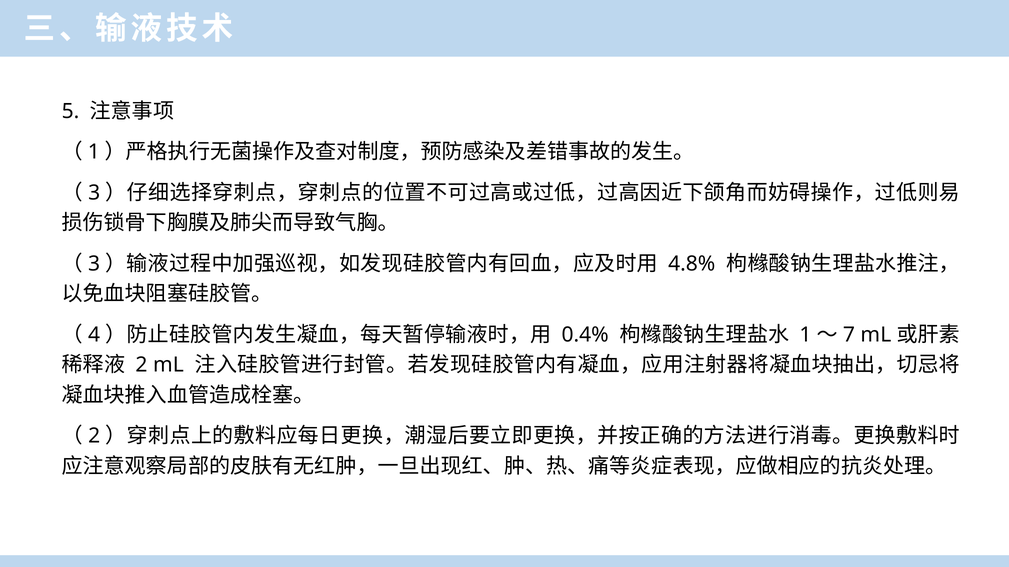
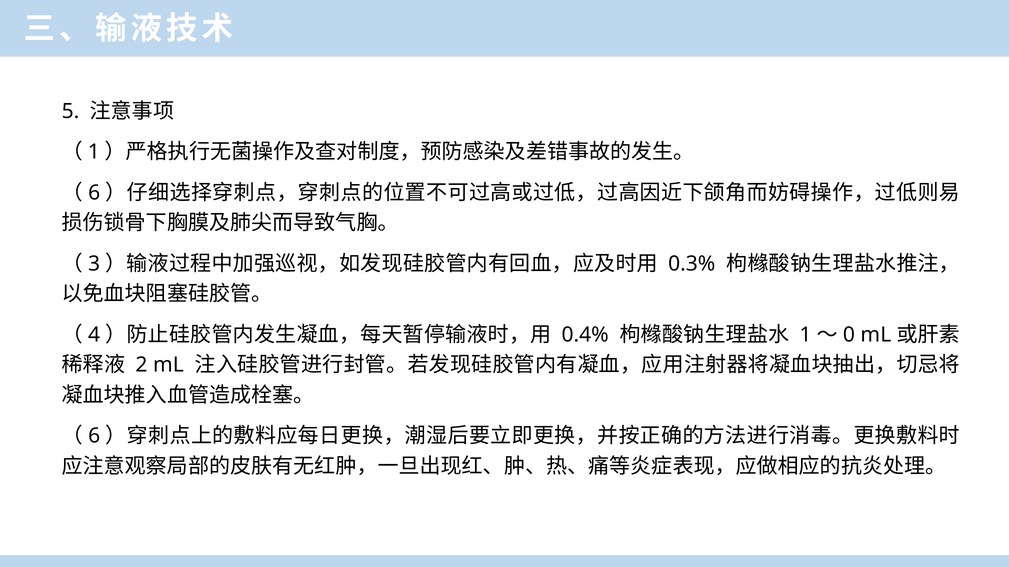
3 at (94, 193): 3 -> 6
4.8%: 4.8% -> 0.3%
7: 7 -> 0
2 at (94, 436): 2 -> 6
